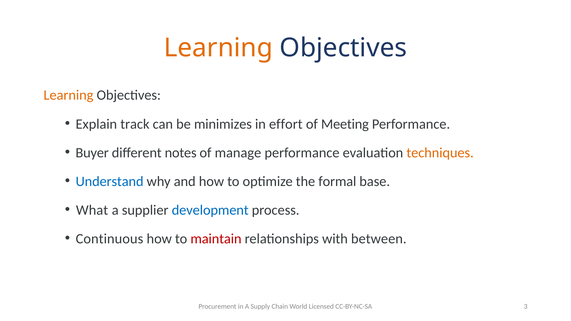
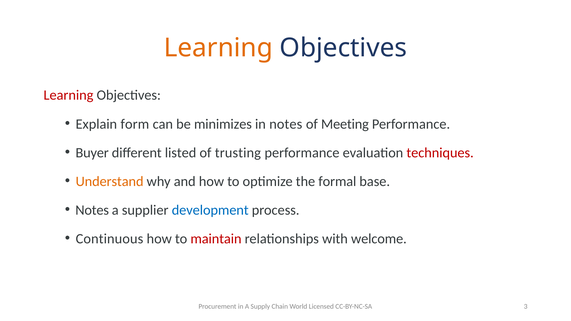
Learning at (68, 95) colour: orange -> red
track: track -> form
in effort: effort -> notes
notes: notes -> listed
manage: manage -> trusting
techniques colour: orange -> red
Understand colour: blue -> orange
What at (92, 210): What -> Notes
between: between -> welcome
